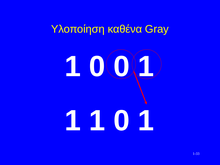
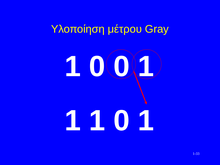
καθένα: καθένα -> μέτρου
